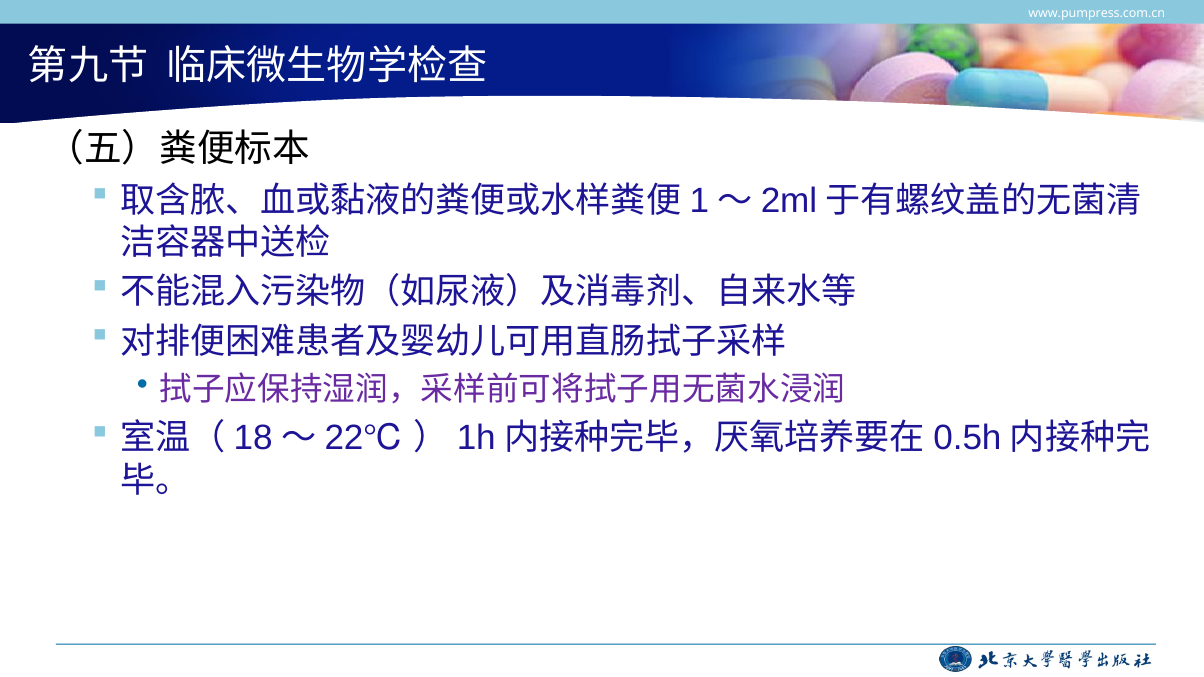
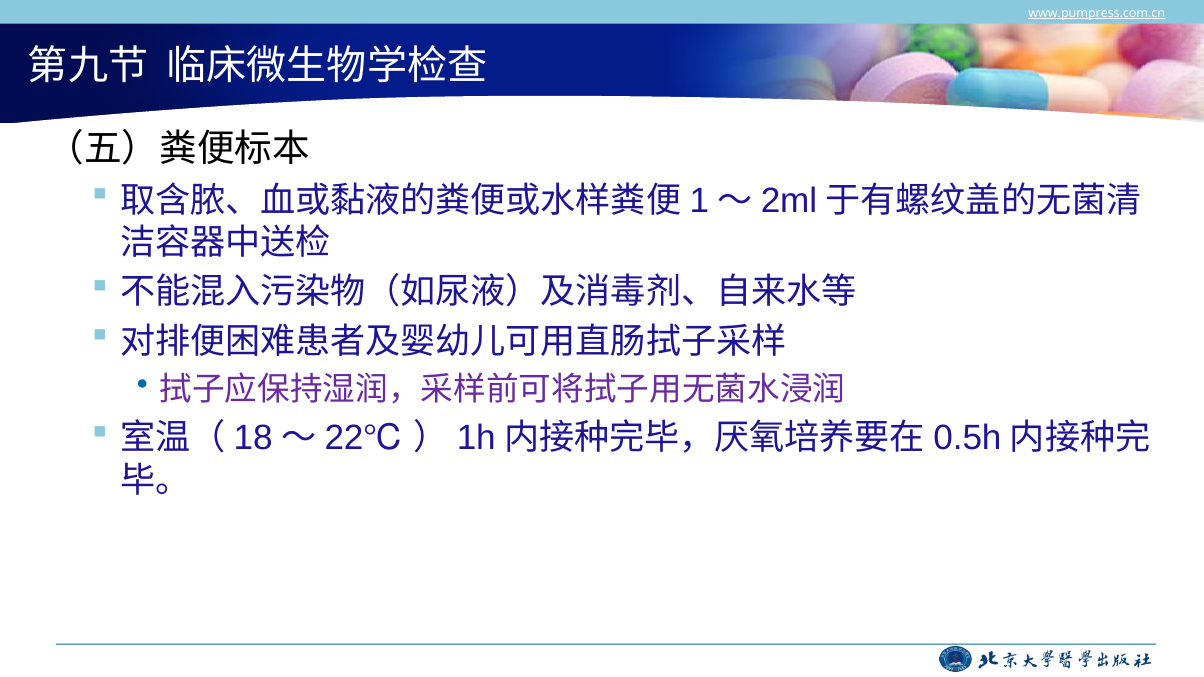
www.pumpress.com.cn underline: none -> present
